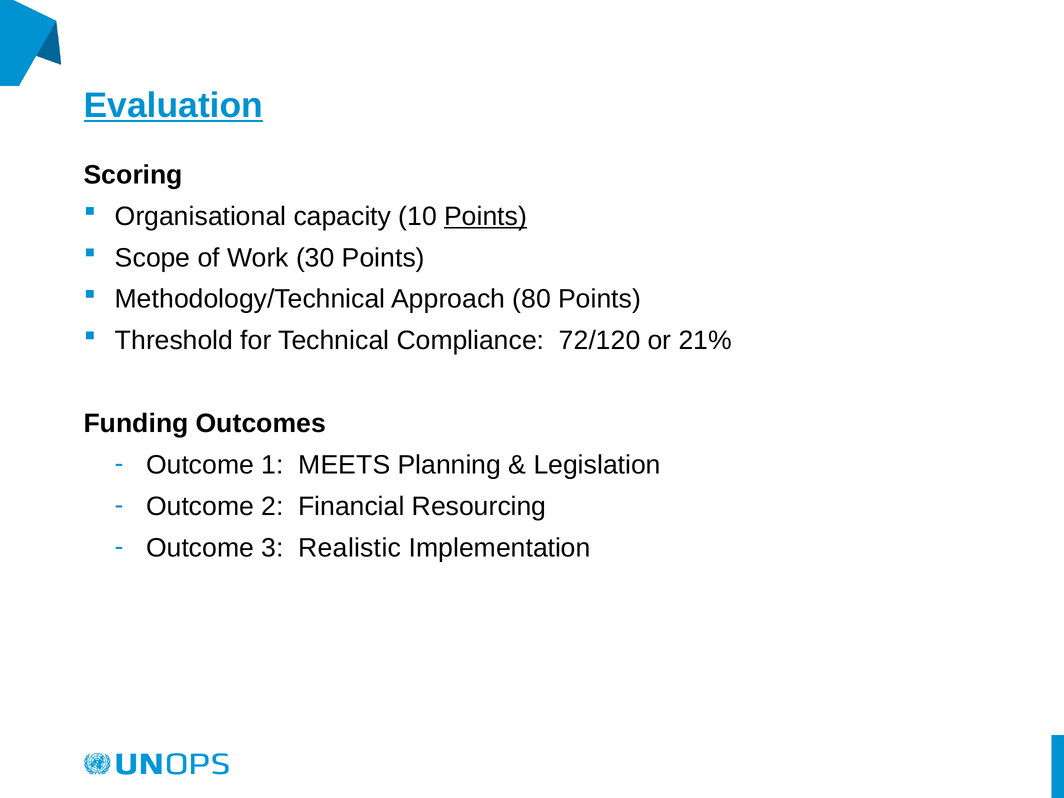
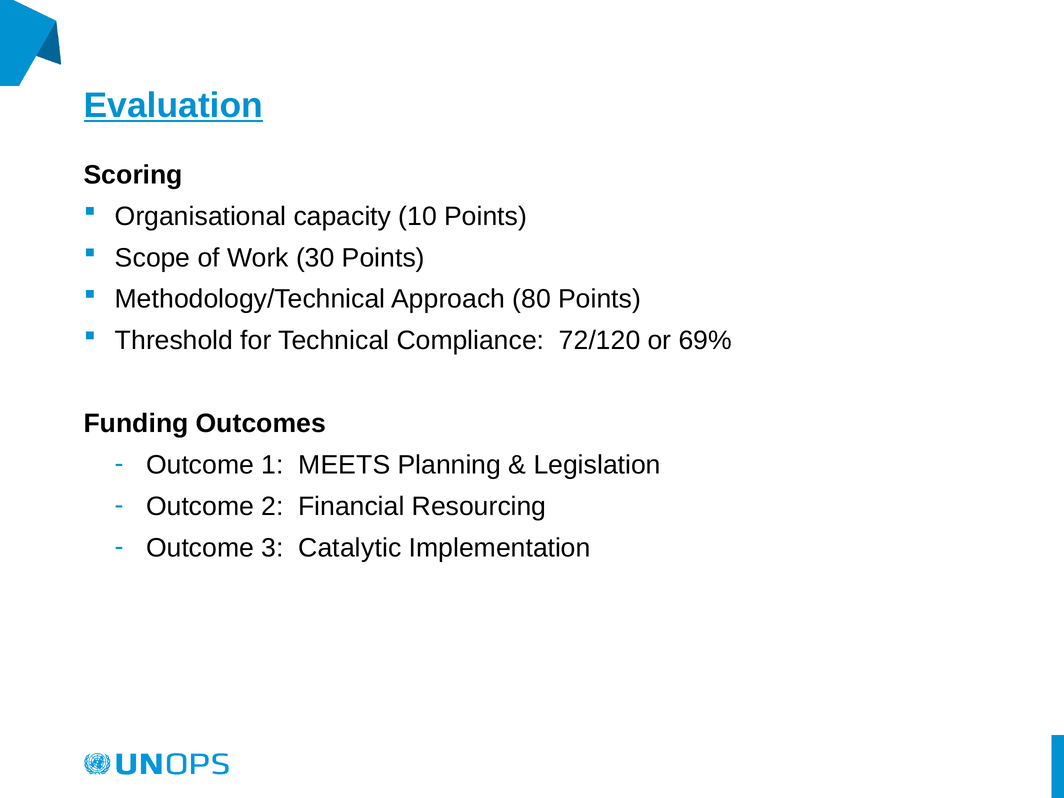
Points at (486, 216) underline: present -> none
21%: 21% -> 69%
Realistic: Realistic -> Catalytic
